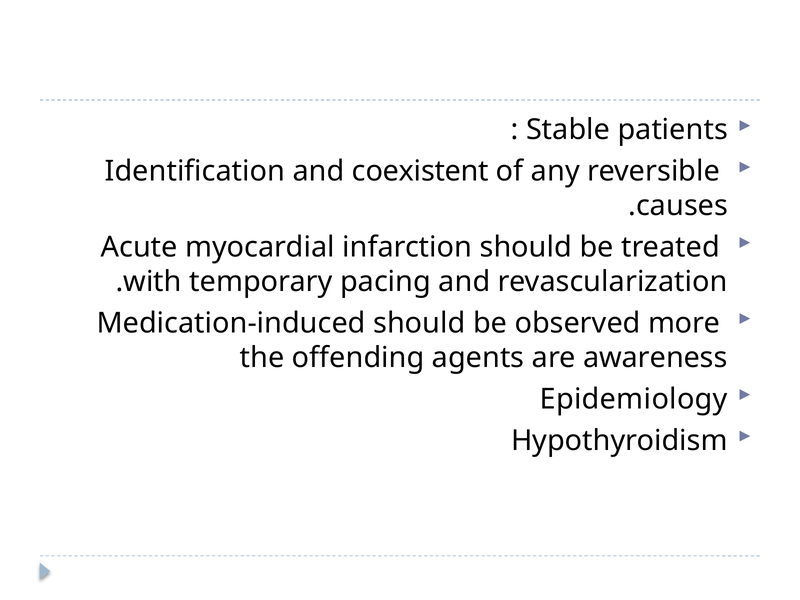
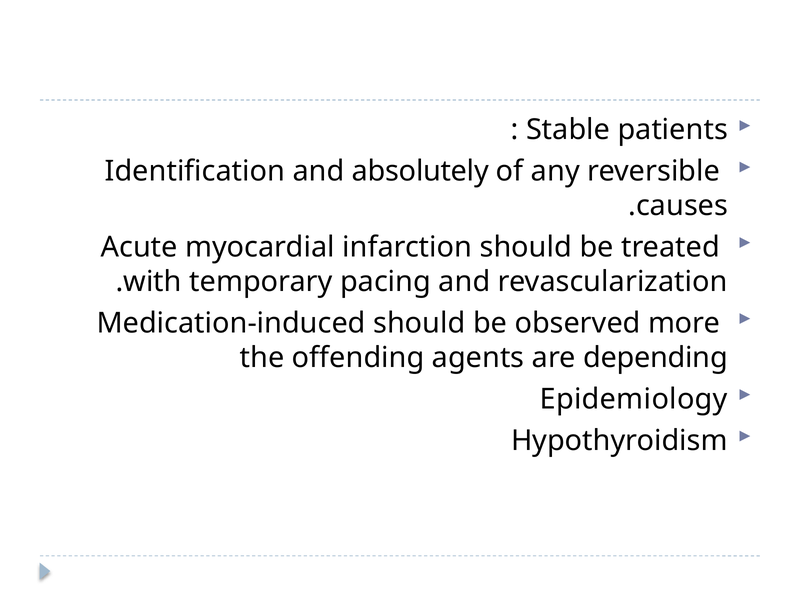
coexistent: coexistent -> absolutely
awareness: awareness -> depending
